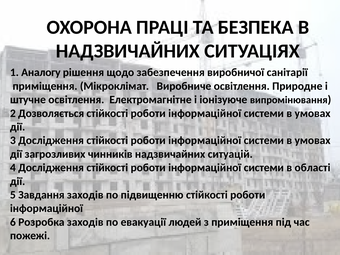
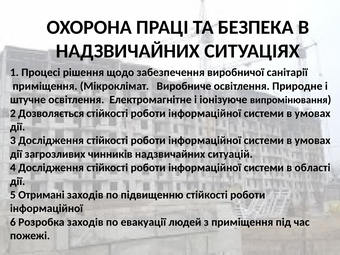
Аналогу: Аналогу -> Процесі
Завдання: Завдання -> Отримані
